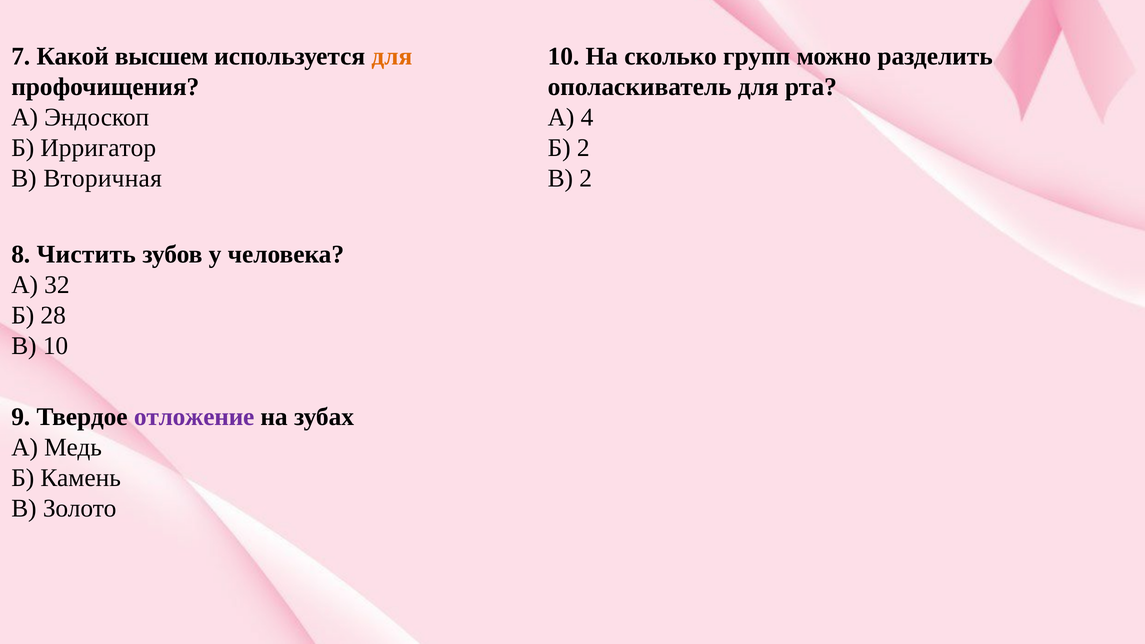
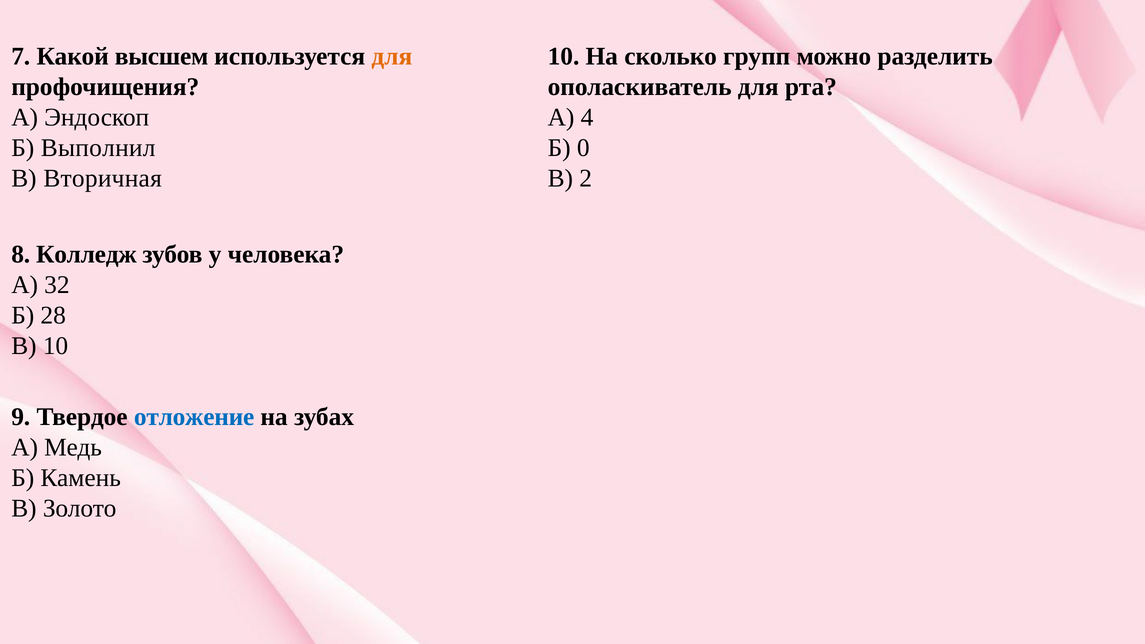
Ирригатор: Ирригатор -> Выполнил
Б 2: 2 -> 0
Чистить: Чистить -> Колледж
отложение colour: purple -> blue
